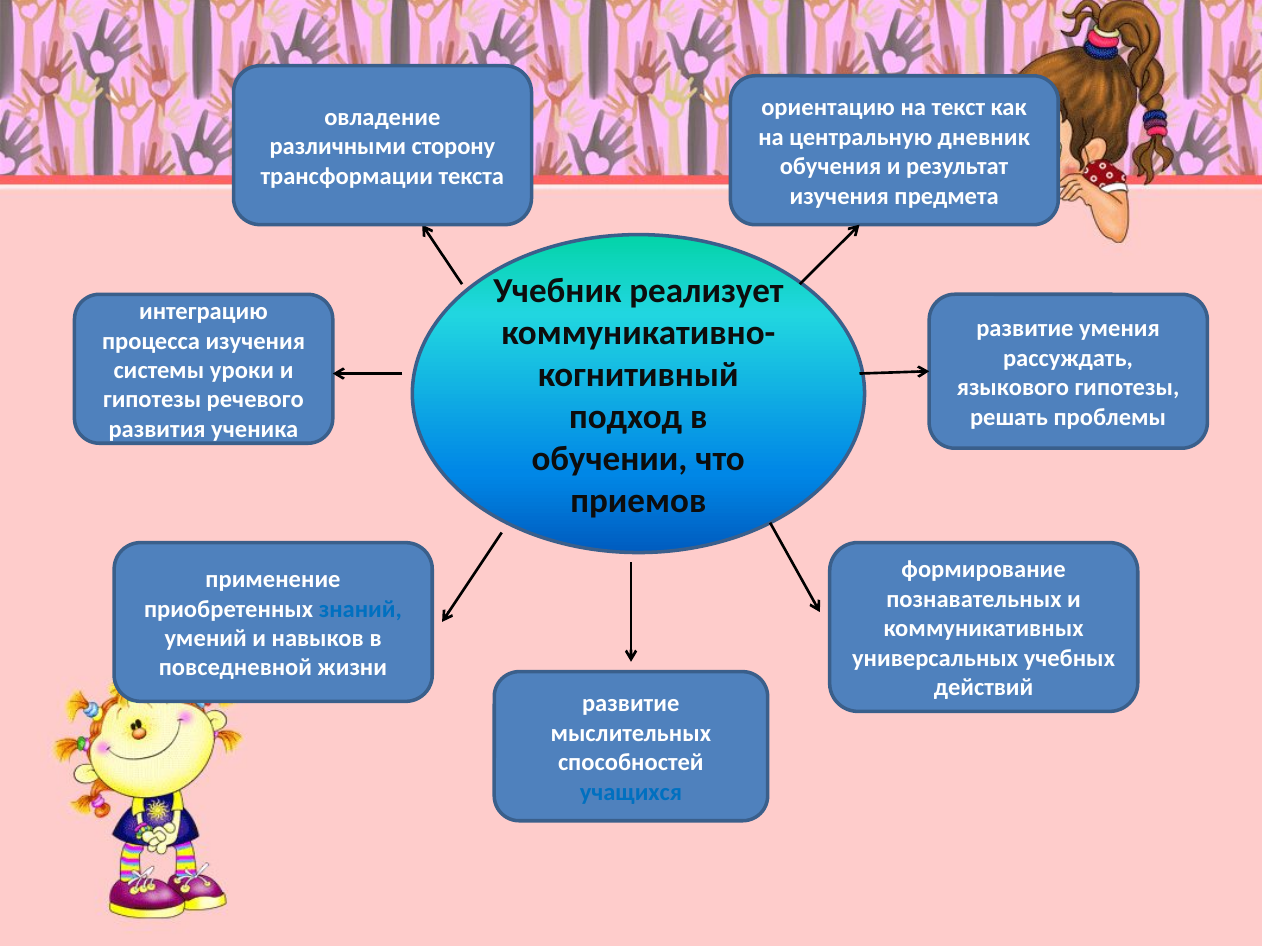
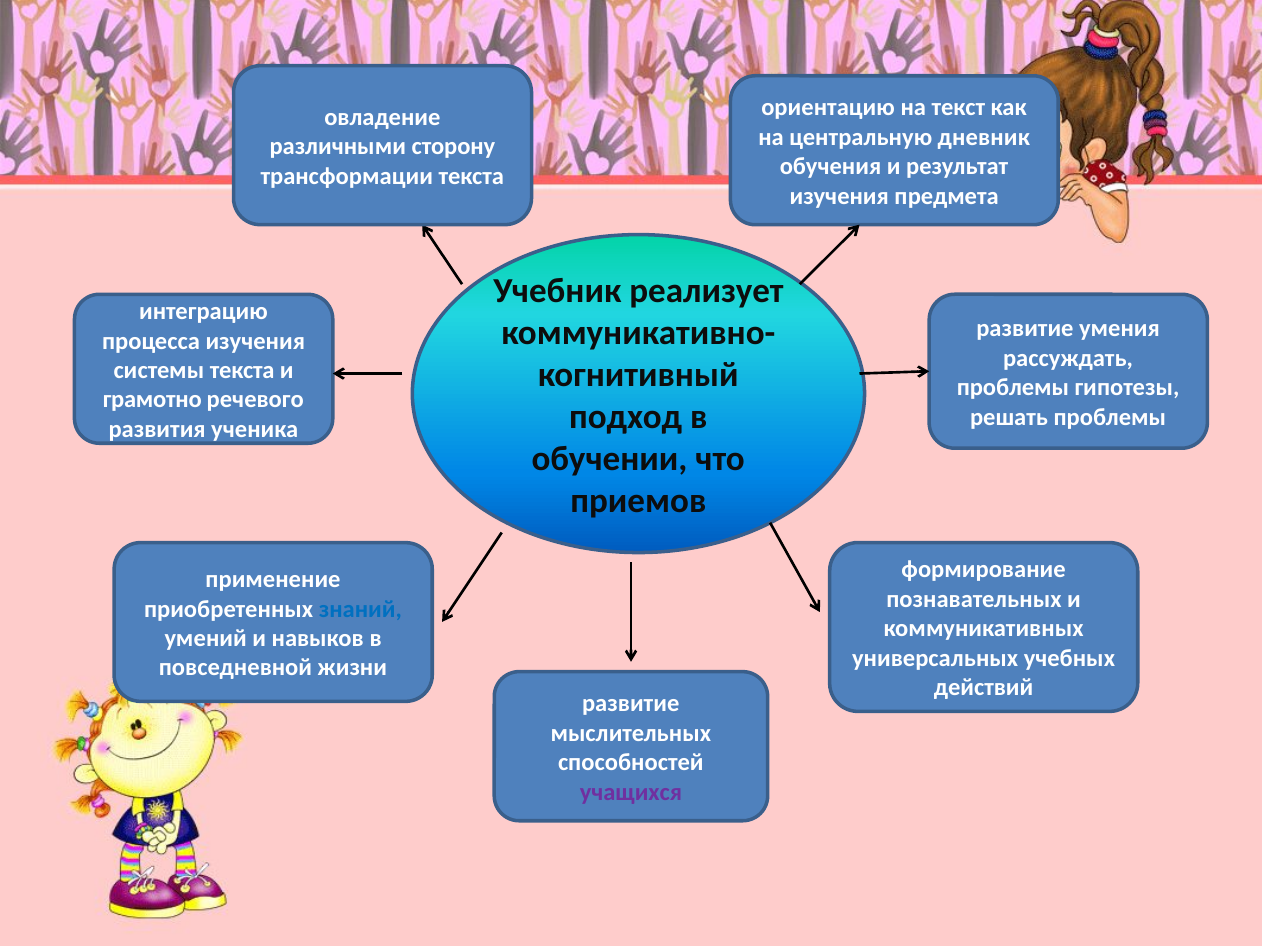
системы уроки: уроки -> текста
языкового at (1013, 388): языкового -> проблемы
гипотезы at (152, 400): гипотезы -> грамотно
учащихся colour: blue -> purple
